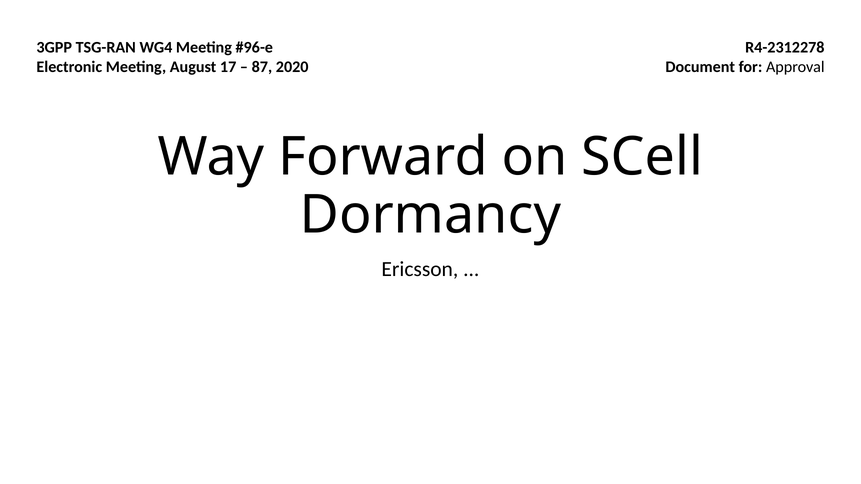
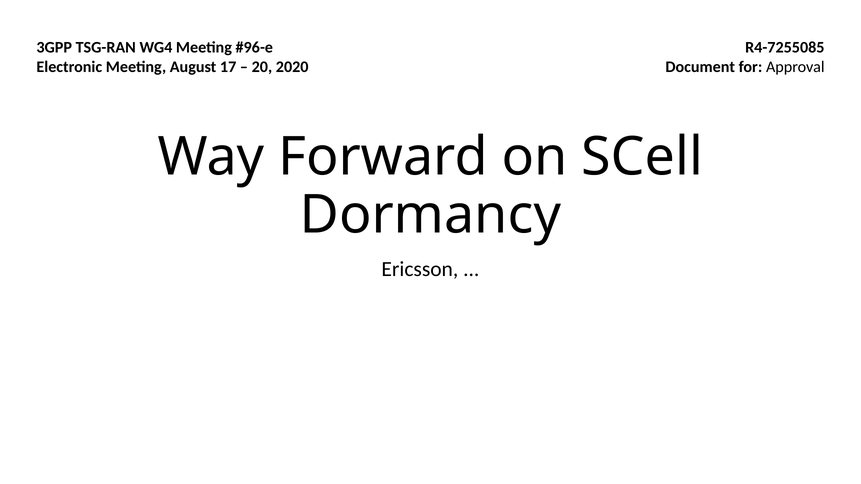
R4-2312278: R4-2312278 -> R4-7255085
87: 87 -> 20
